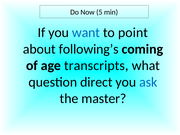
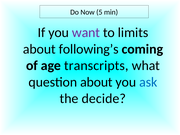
want colour: blue -> purple
point: point -> limits
question direct: direct -> about
master: master -> decide
